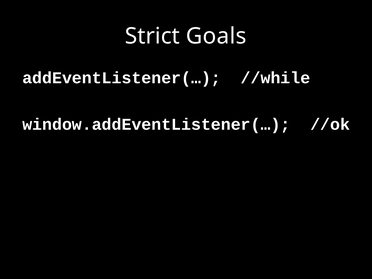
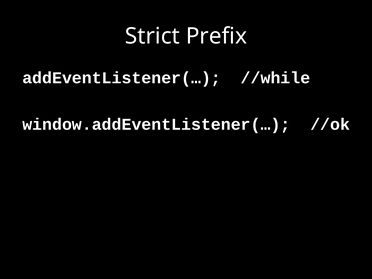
Goals: Goals -> Prefix
